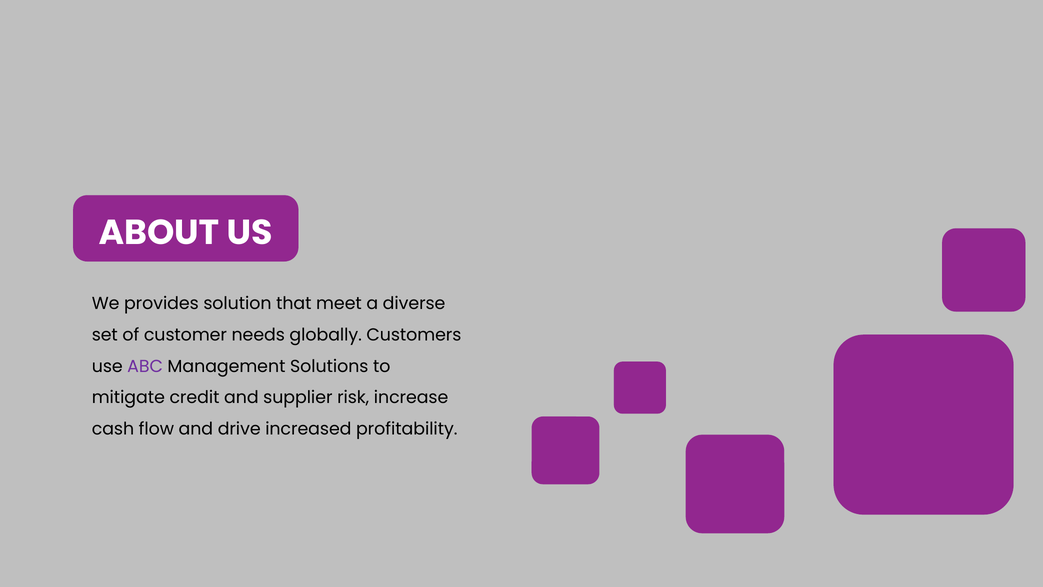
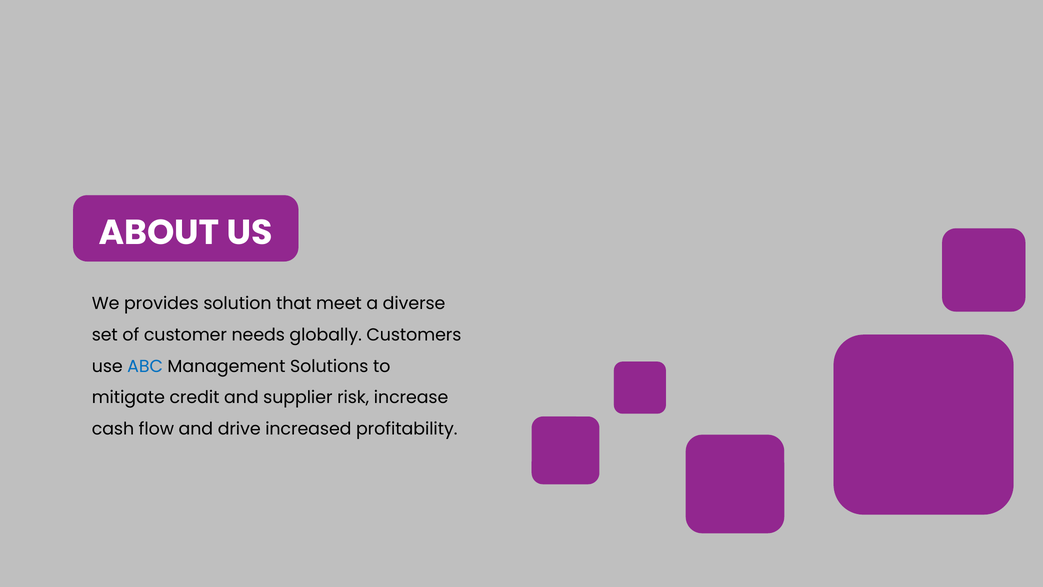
ABC colour: purple -> blue
